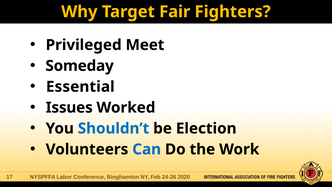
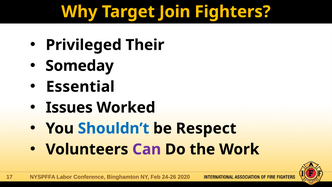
Fair: Fair -> Join
Meet: Meet -> Their
Election: Election -> Respect
Can colour: blue -> purple
